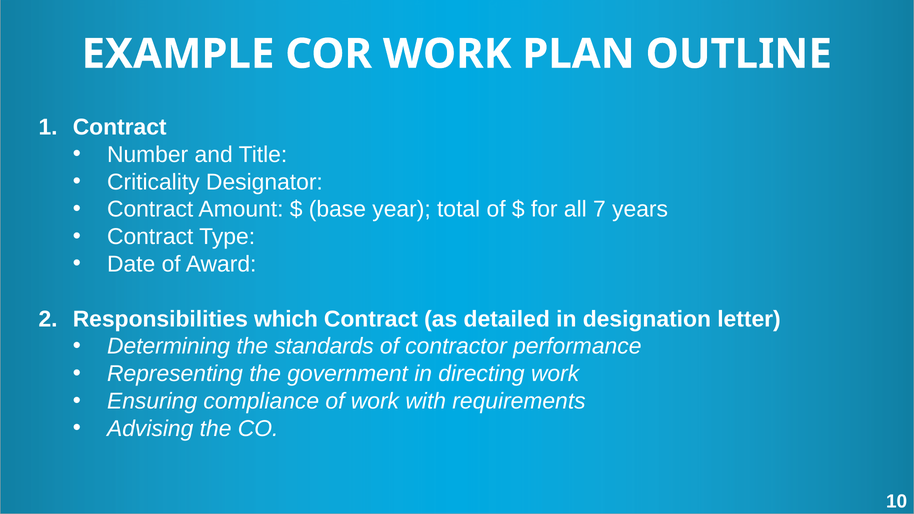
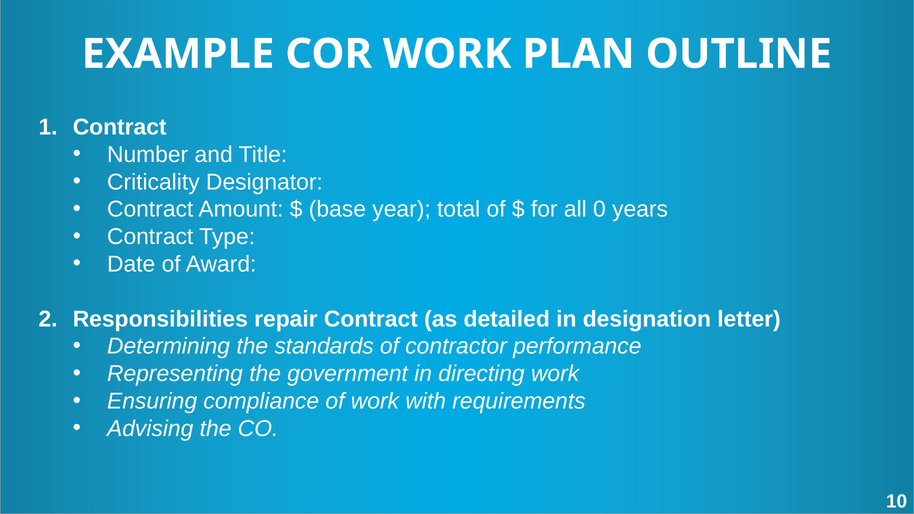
7: 7 -> 0
which: which -> repair
